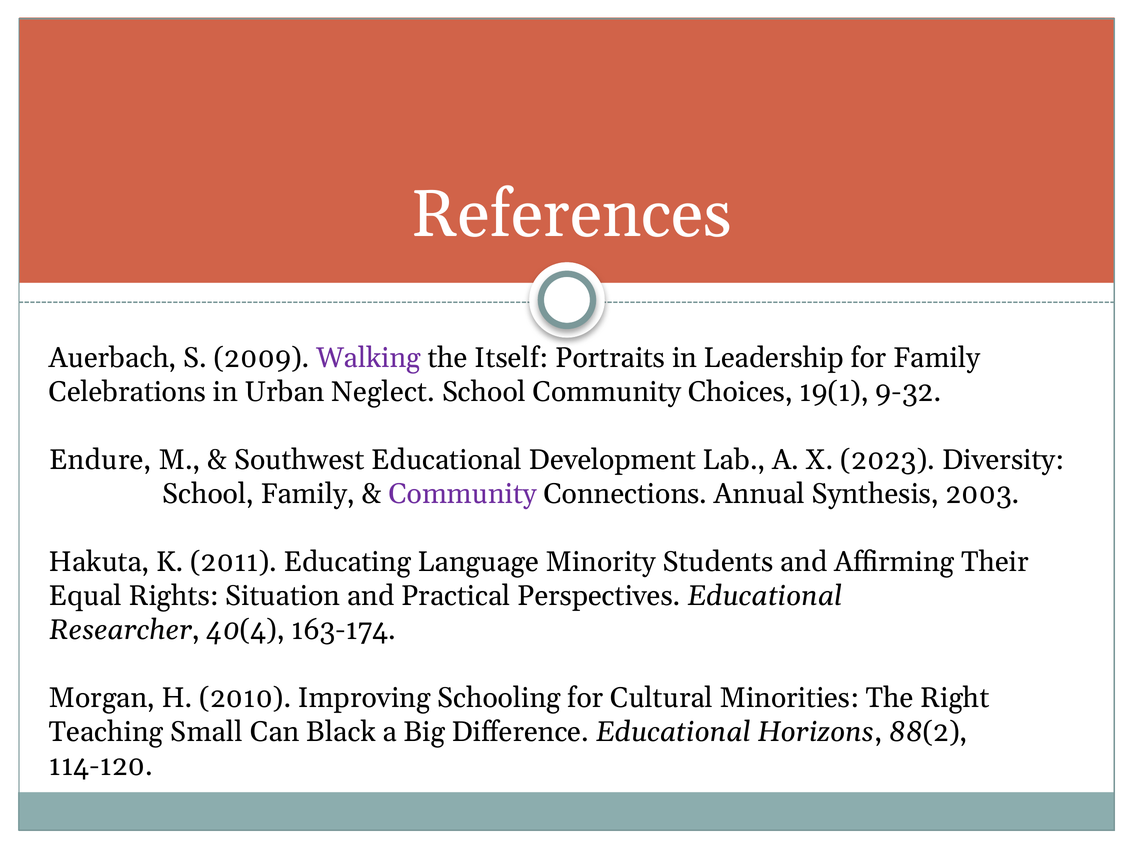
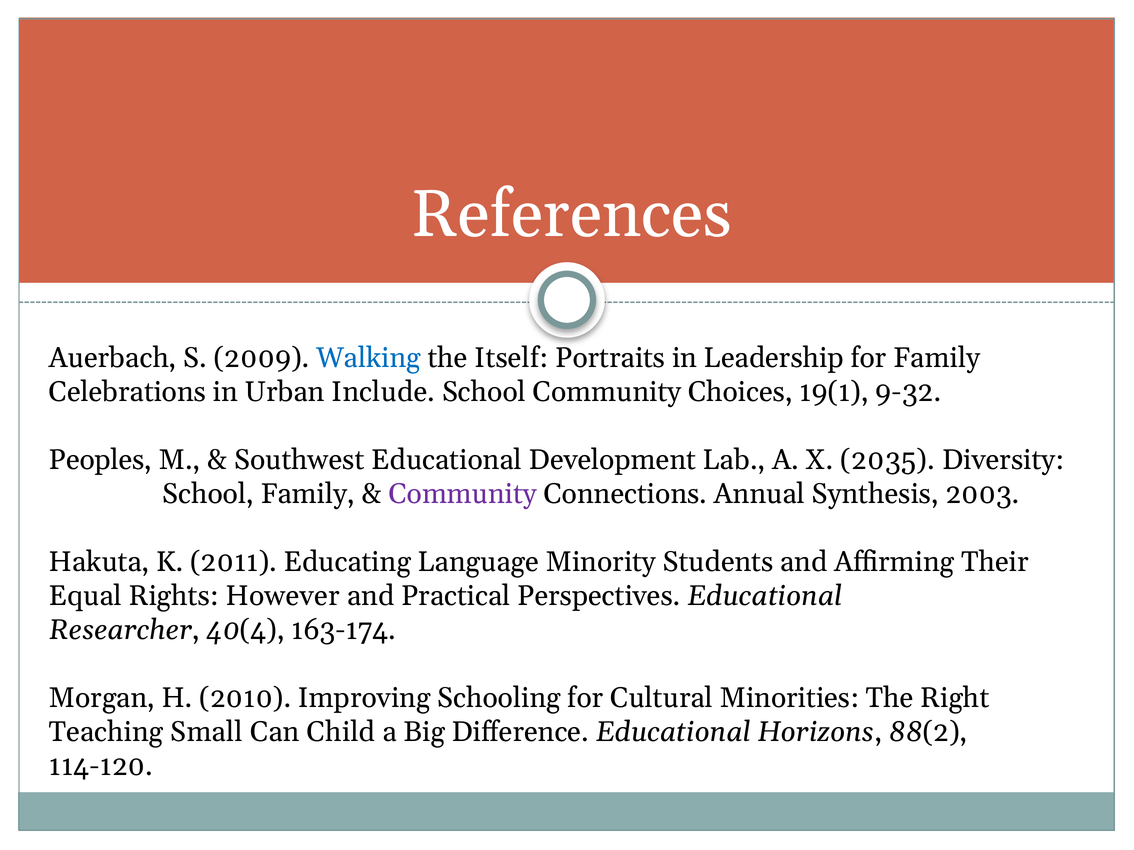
Walking colour: purple -> blue
Neglect: Neglect -> Include
Endure: Endure -> Peoples
2023: 2023 -> 2035
Situation: Situation -> However
Black: Black -> Child
